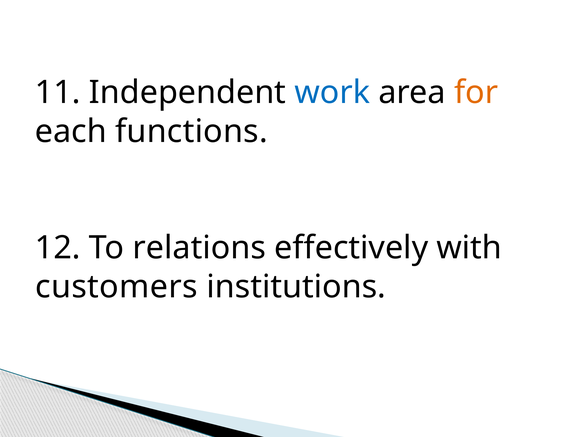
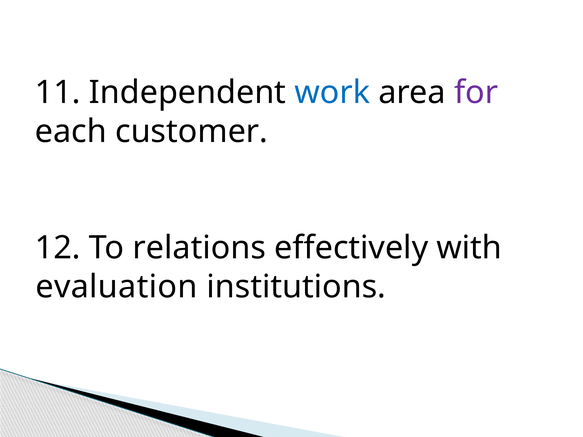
for colour: orange -> purple
functions: functions -> customer
customers: customers -> evaluation
